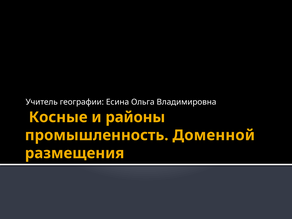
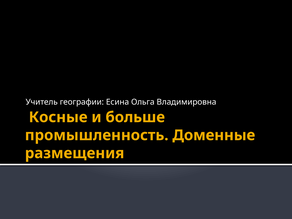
районы: районы -> больше
Доменной: Доменной -> Доменные
